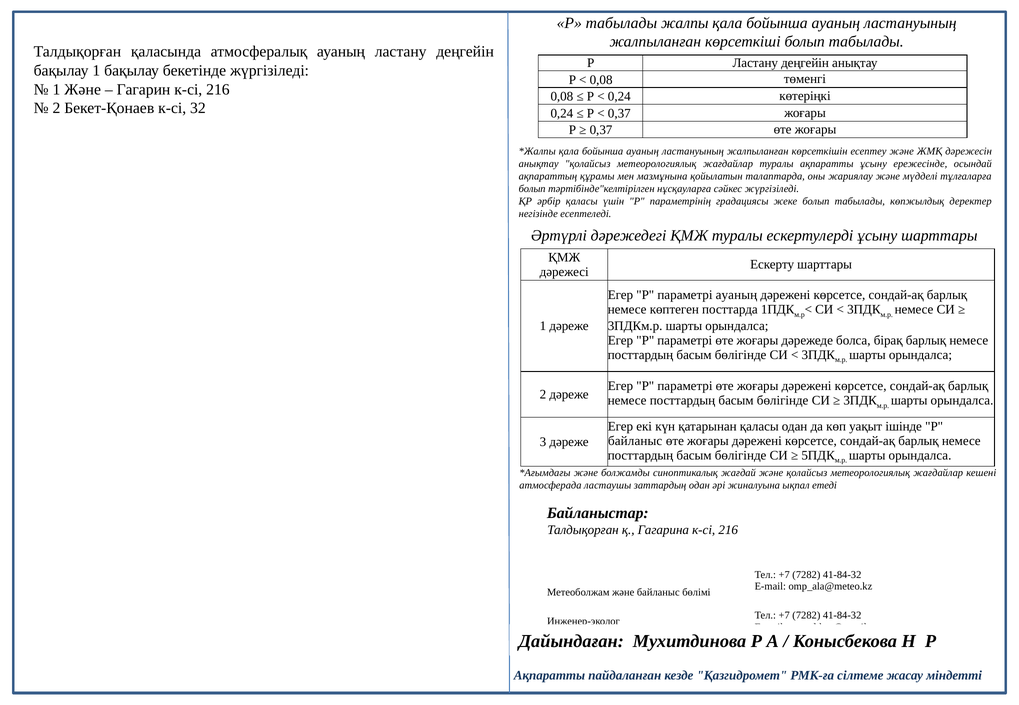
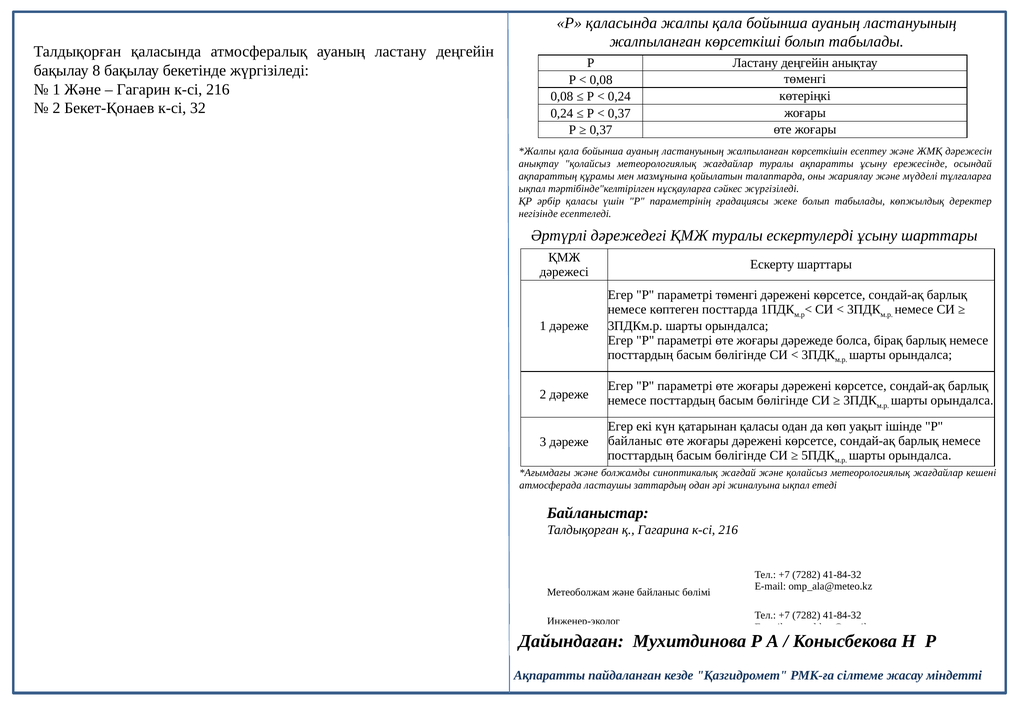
Р табылады: табылады -> қаласында
бақылау 1: 1 -> 8
болып at (532, 189): болып -> ықпал
параметрі ауаның: ауаның -> төменгі
